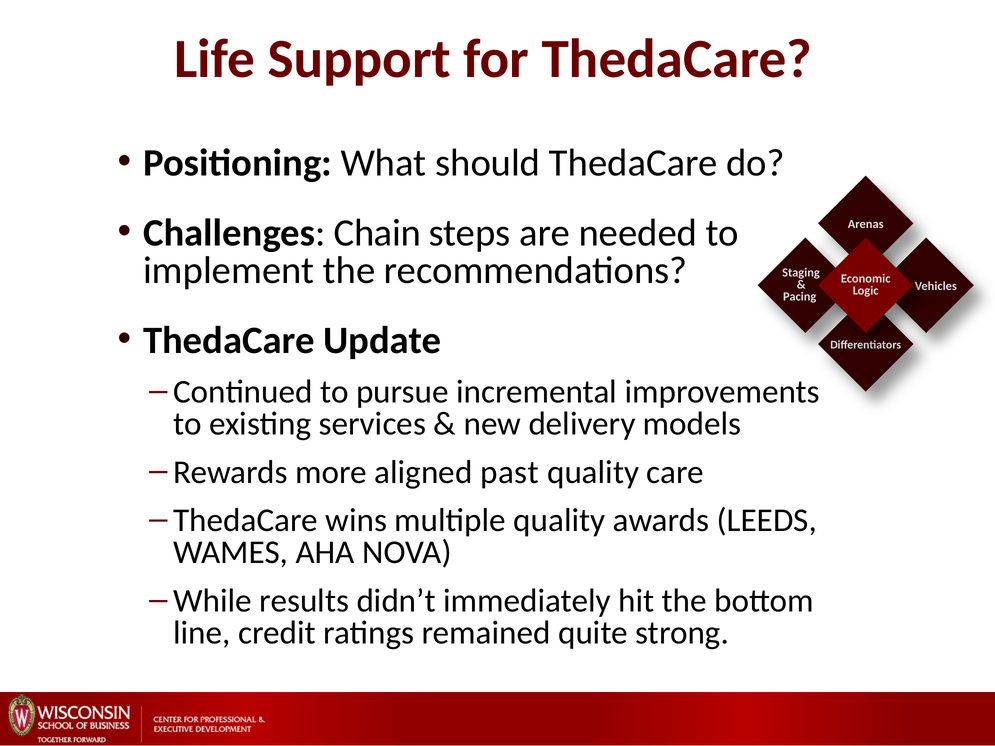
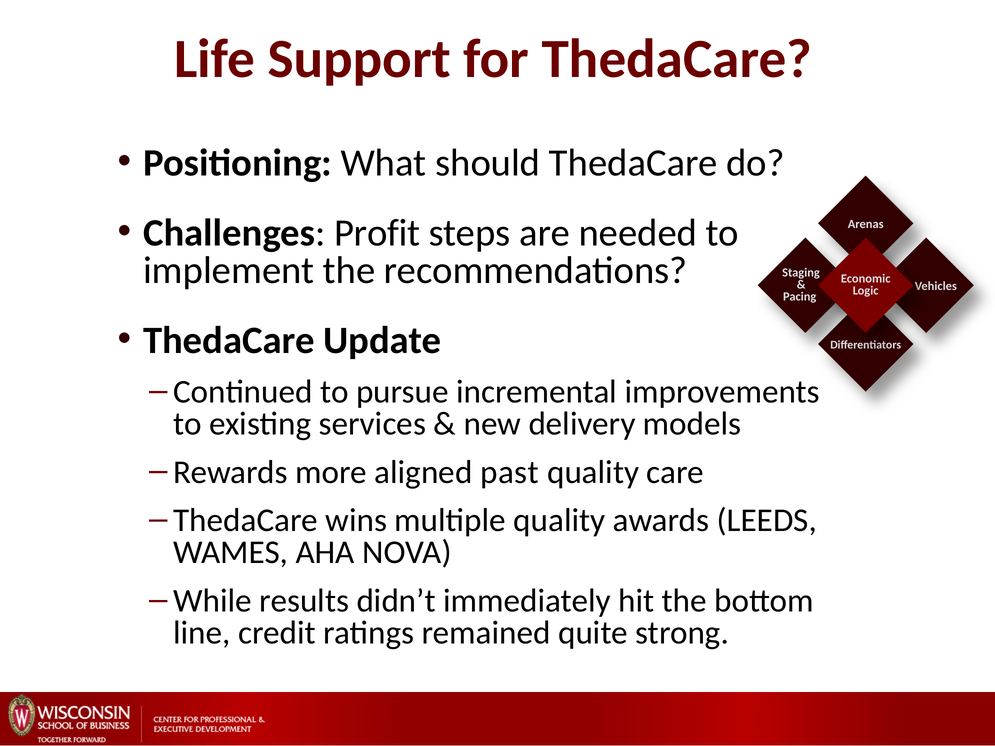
Chain: Chain -> Profit
